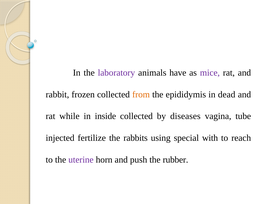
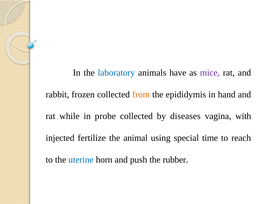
laboratory colour: purple -> blue
dead: dead -> hand
inside: inside -> probe
tube: tube -> with
rabbits: rabbits -> animal
with: with -> time
uterine colour: purple -> blue
